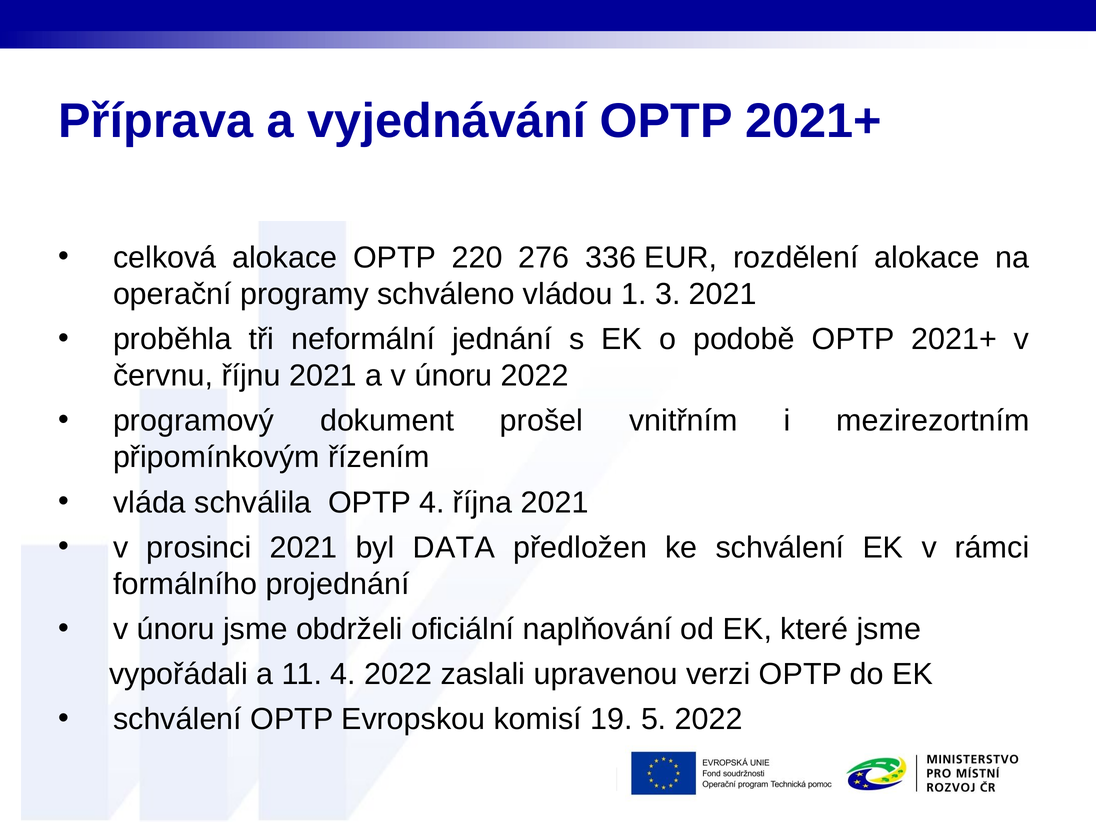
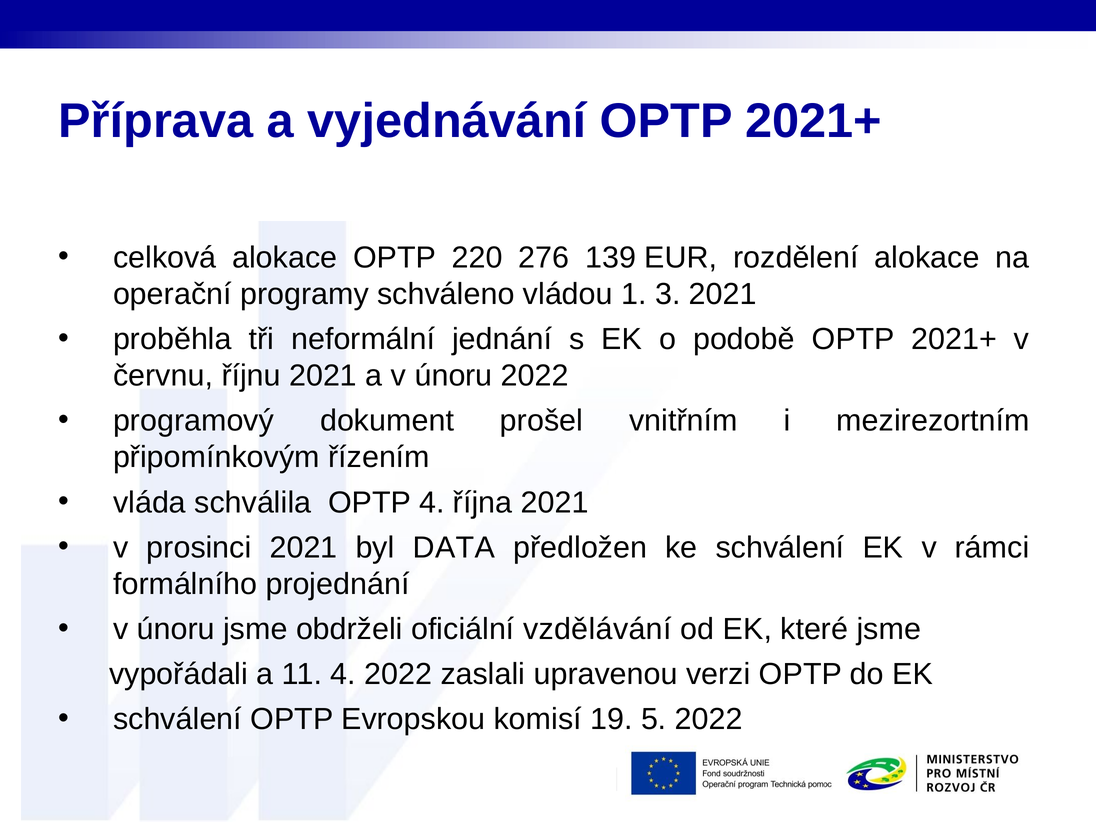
336: 336 -> 139
naplňování: naplňování -> vzdělávání
